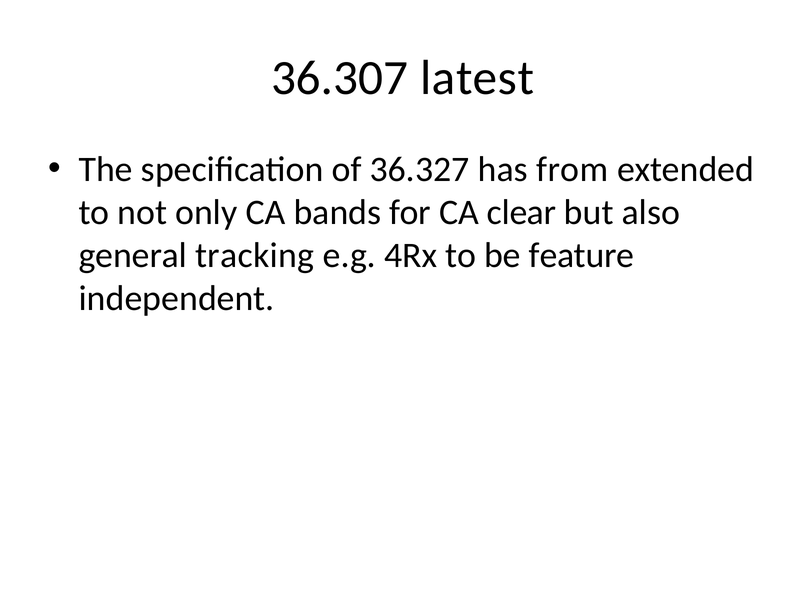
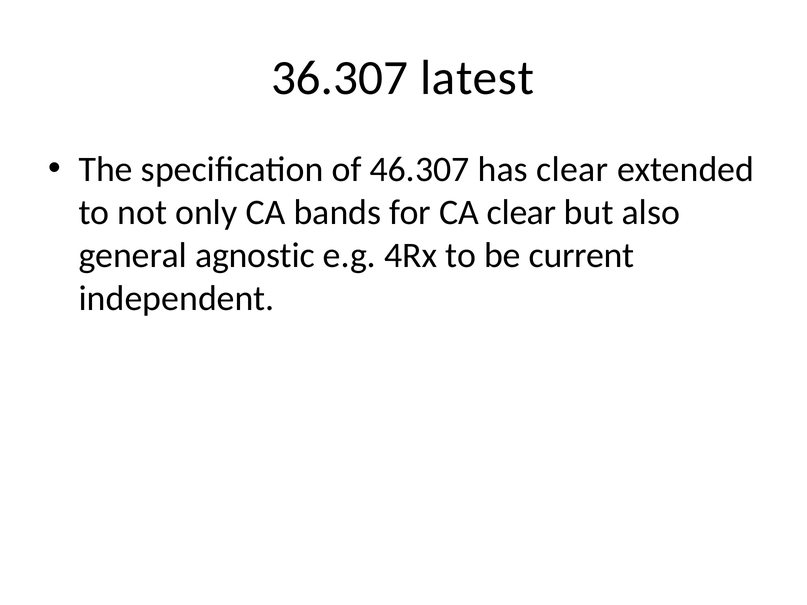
36.327: 36.327 -> 46.307
has from: from -> clear
tracking: tracking -> agnostic
feature: feature -> current
